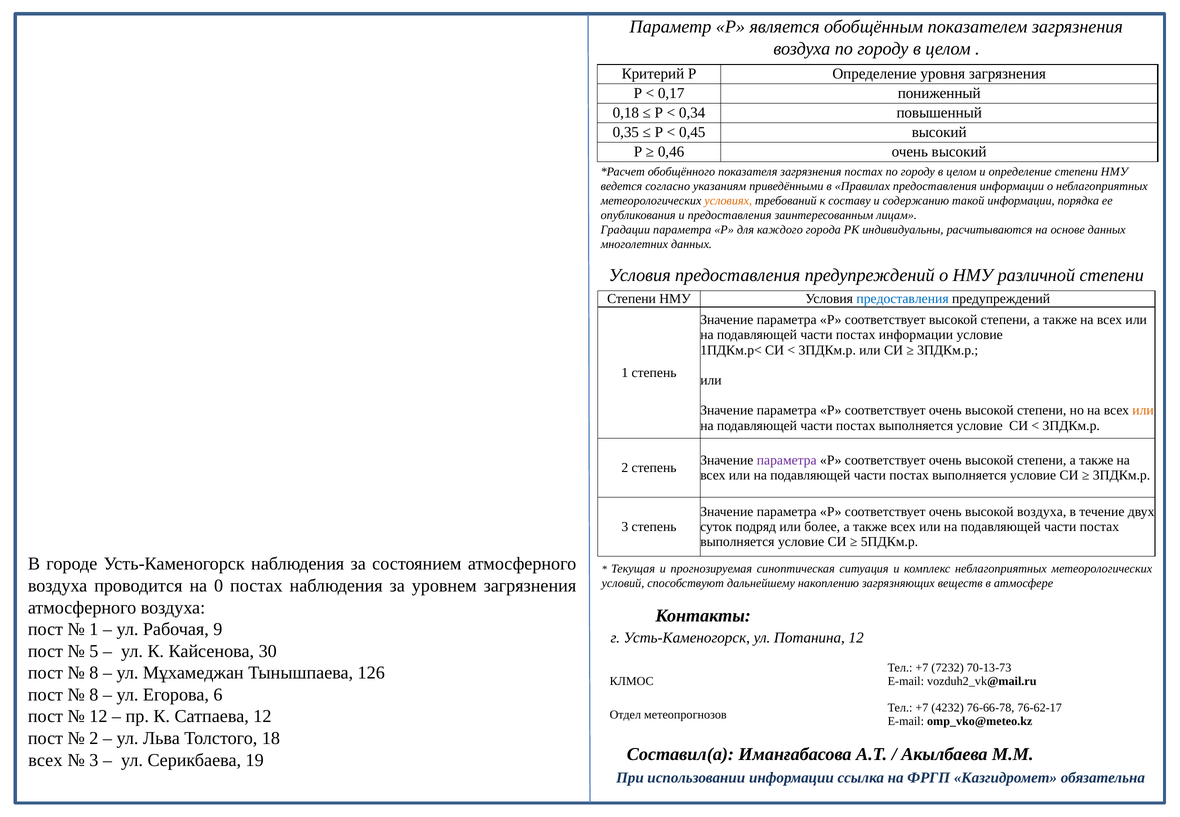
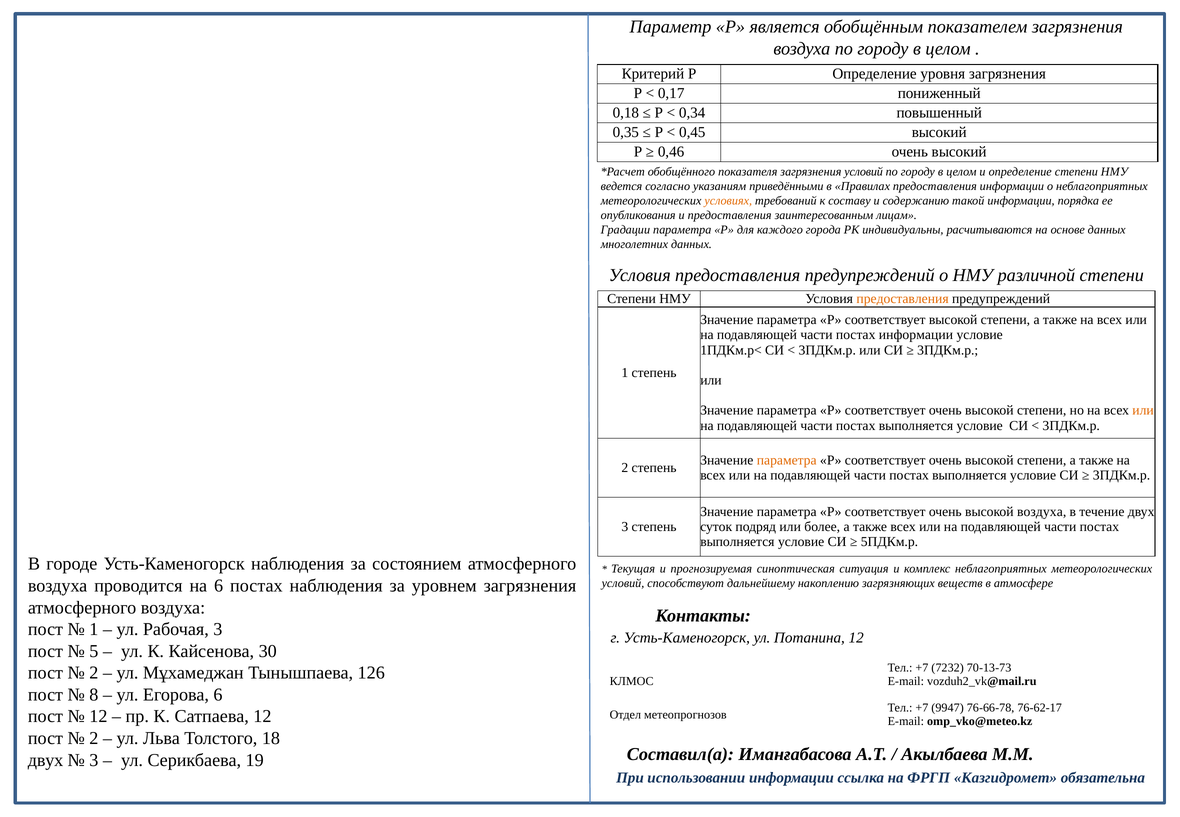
загрязнения постах: постах -> условий
предоставления at (903, 299) colour: blue -> orange
параметра at (787, 460) colour: purple -> orange
на 0: 0 -> 6
Рабочая 9: 9 -> 3
8 at (94, 673): 8 -> 2
4232: 4232 -> 9947
всех at (45, 760): всех -> двух
